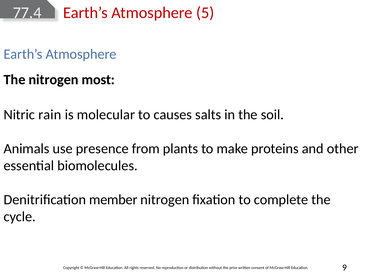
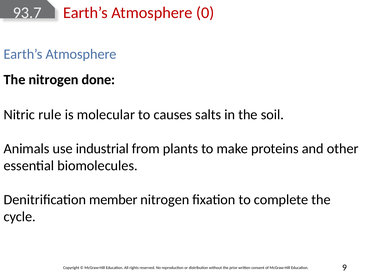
77.4: 77.4 -> 93.7
5: 5 -> 0
most: most -> done
rain: rain -> rule
presence: presence -> industrial
